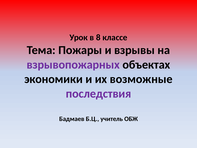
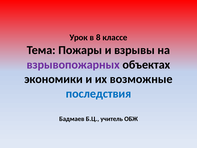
последствия colour: purple -> blue
